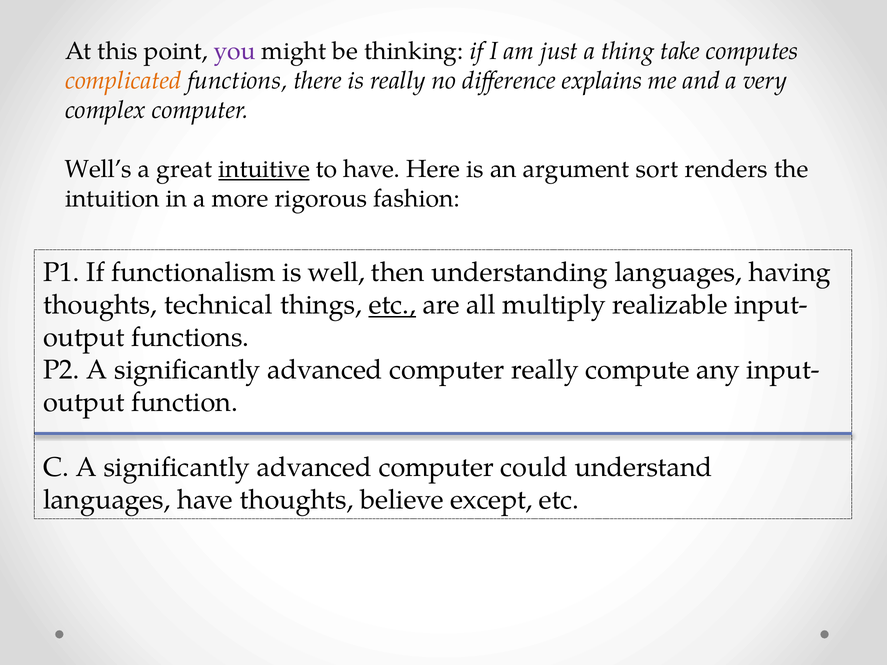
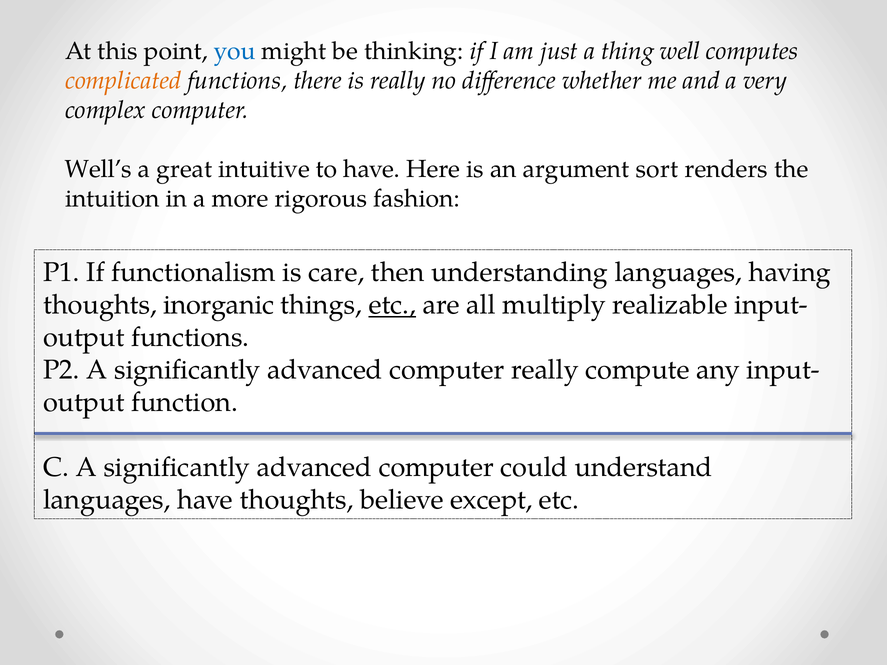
you colour: purple -> blue
take: take -> well
explains: explains -> whether
intuitive underline: present -> none
well: well -> care
technical: technical -> inorganic
